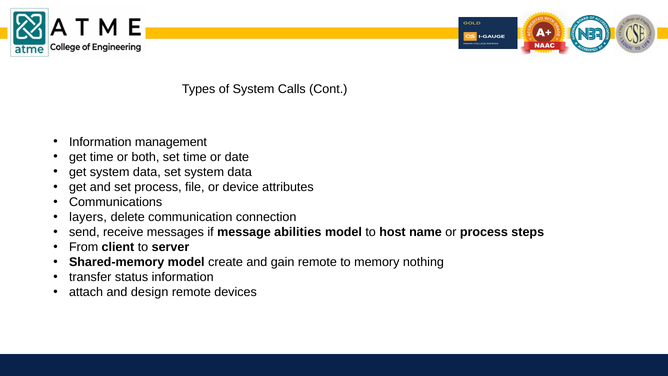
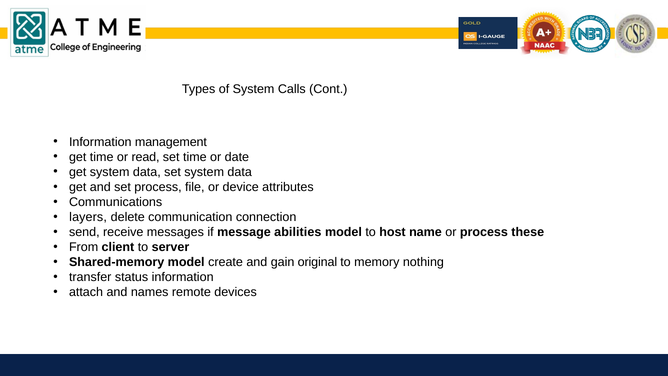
both: both -> read
steps: steps -> these
gain remote: remote -> original
design: design -> names
